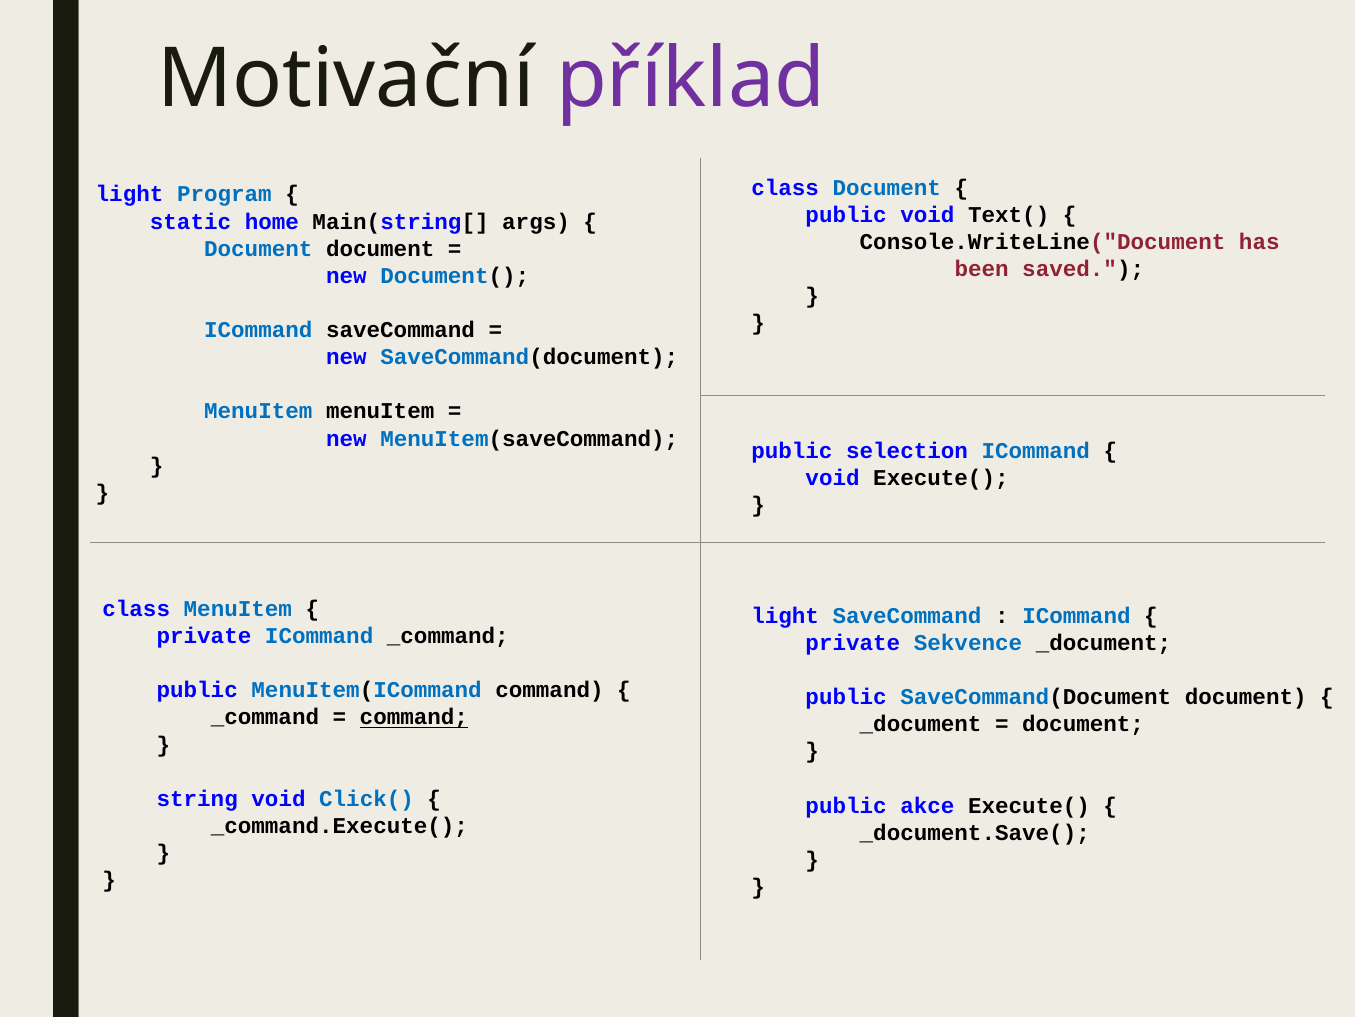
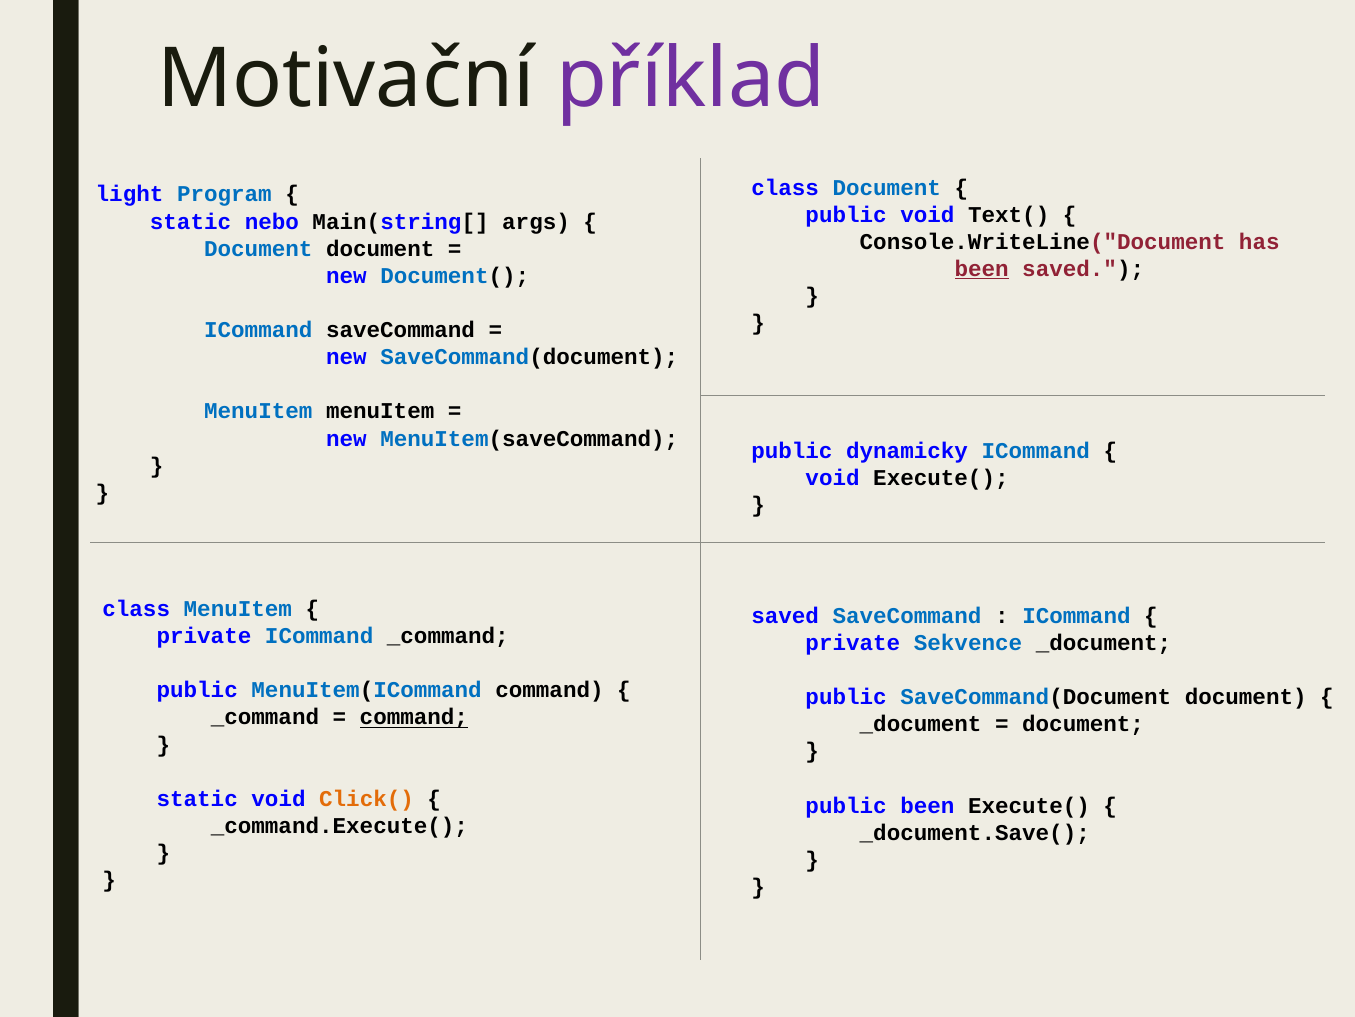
home: home -> nebo
been at (982, 269) underline: none -> present
selection: selection -> dynamicky
light at (785, 615): light -> saved
string at (197, 798): string -> static
Click( colour: blue -> orange
public akce: akce -> been
